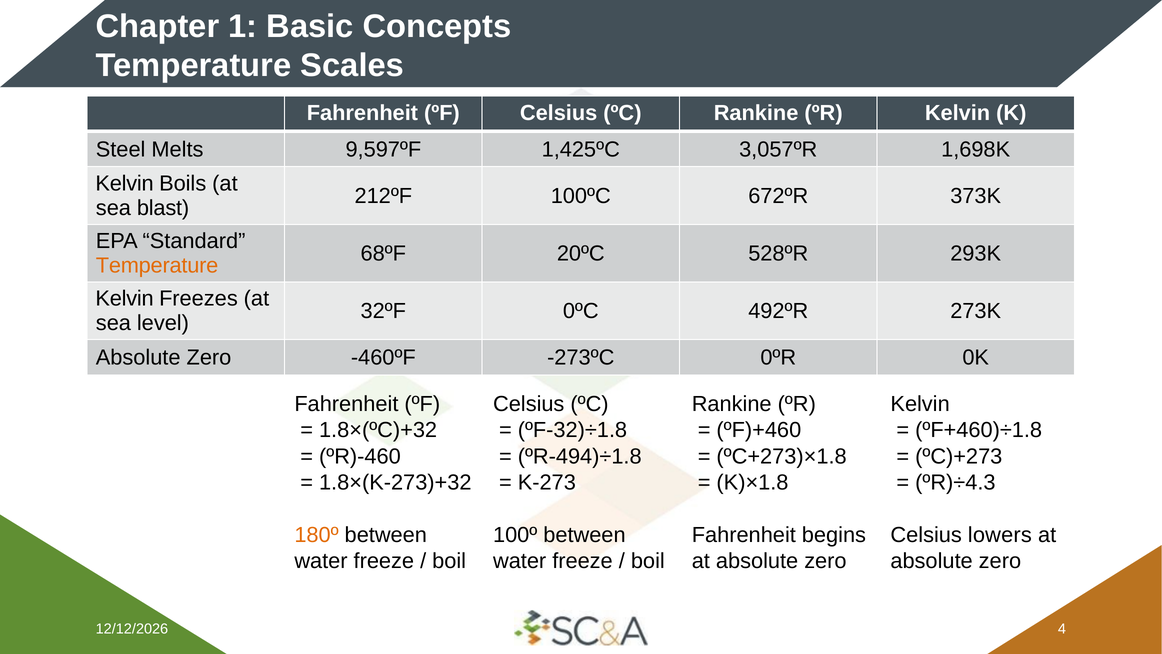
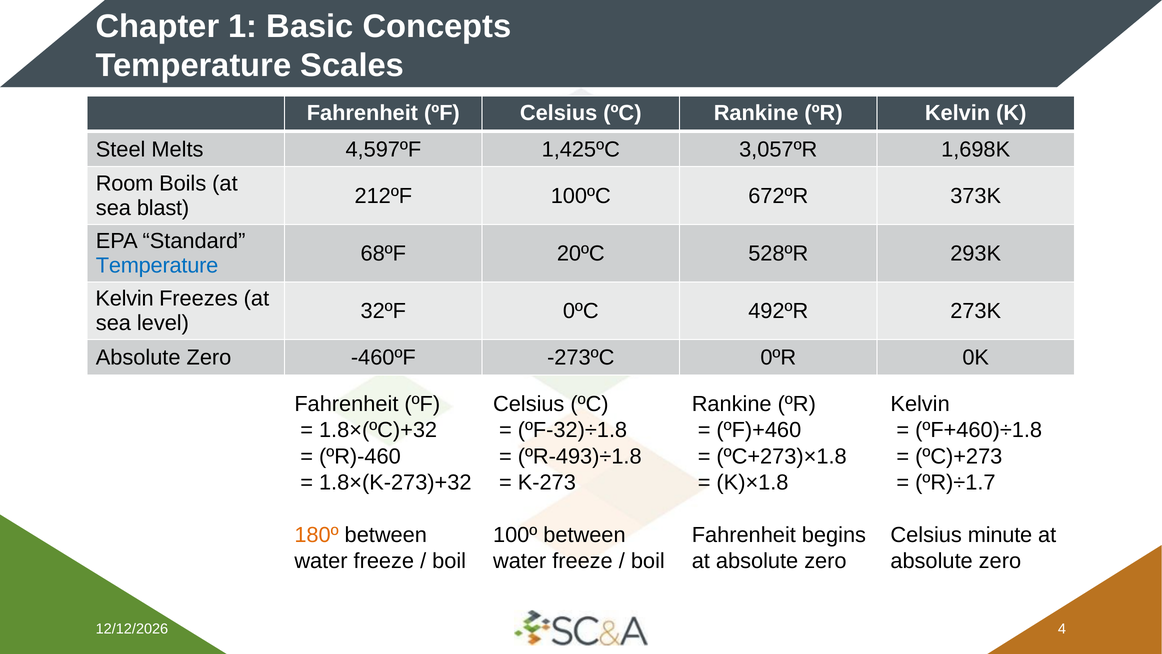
9,597ºF: 9,597ºF -> 4,597ºF
Kelvin at (125, 184): Kelvin -> Room
Temperature at (157, 265) colour: orange -> blue
ºR-494)÷1.8: ºR-494)÷1.8 -> ºR-493)÷1.8
ºR)÷4.3: ºR)÷4.3 -> ºR)÷1.7
lowers: lowers -> minute
